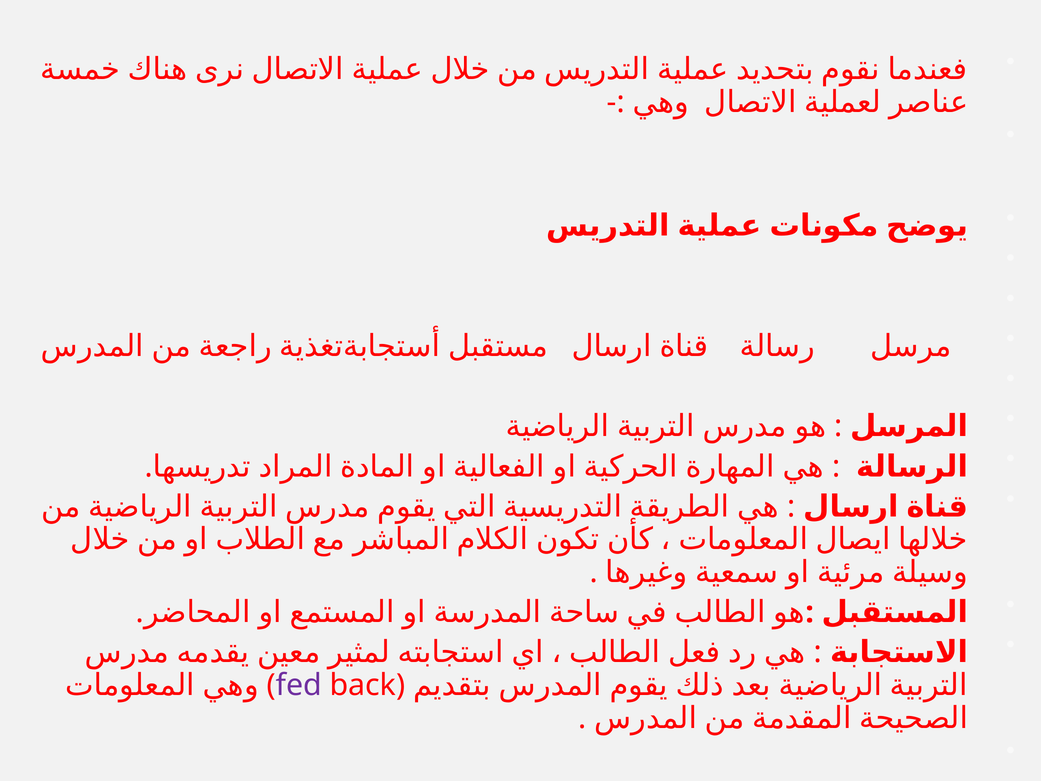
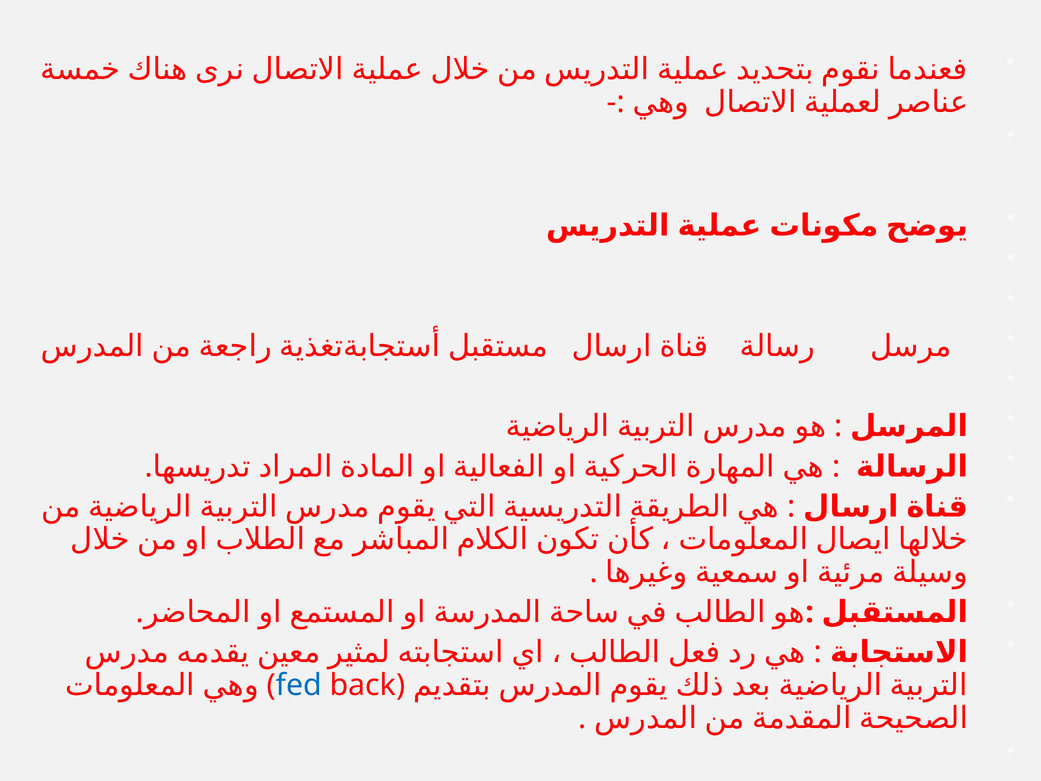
fed colour: purple -> blue
